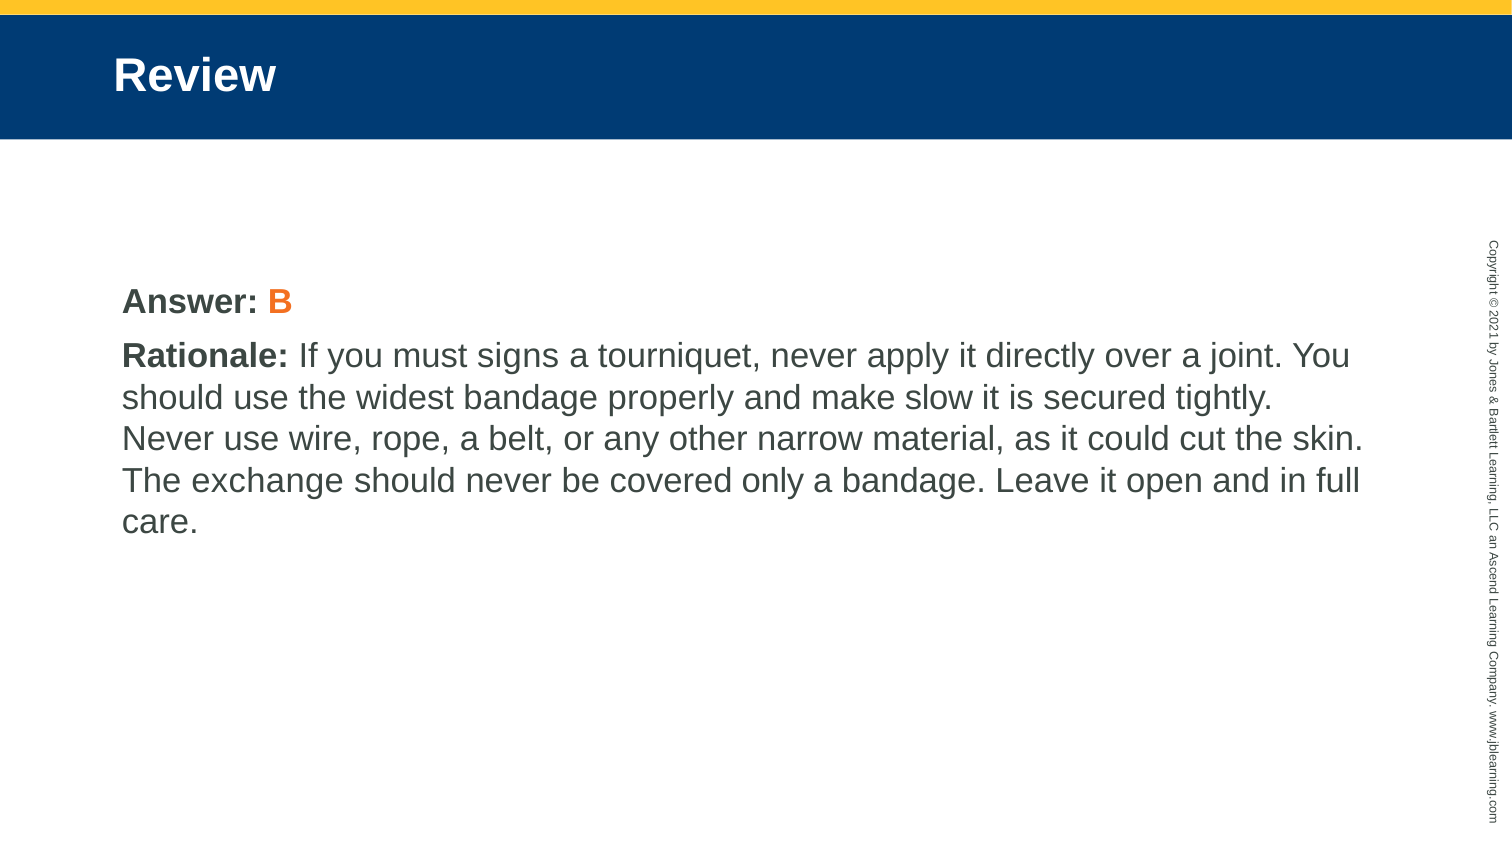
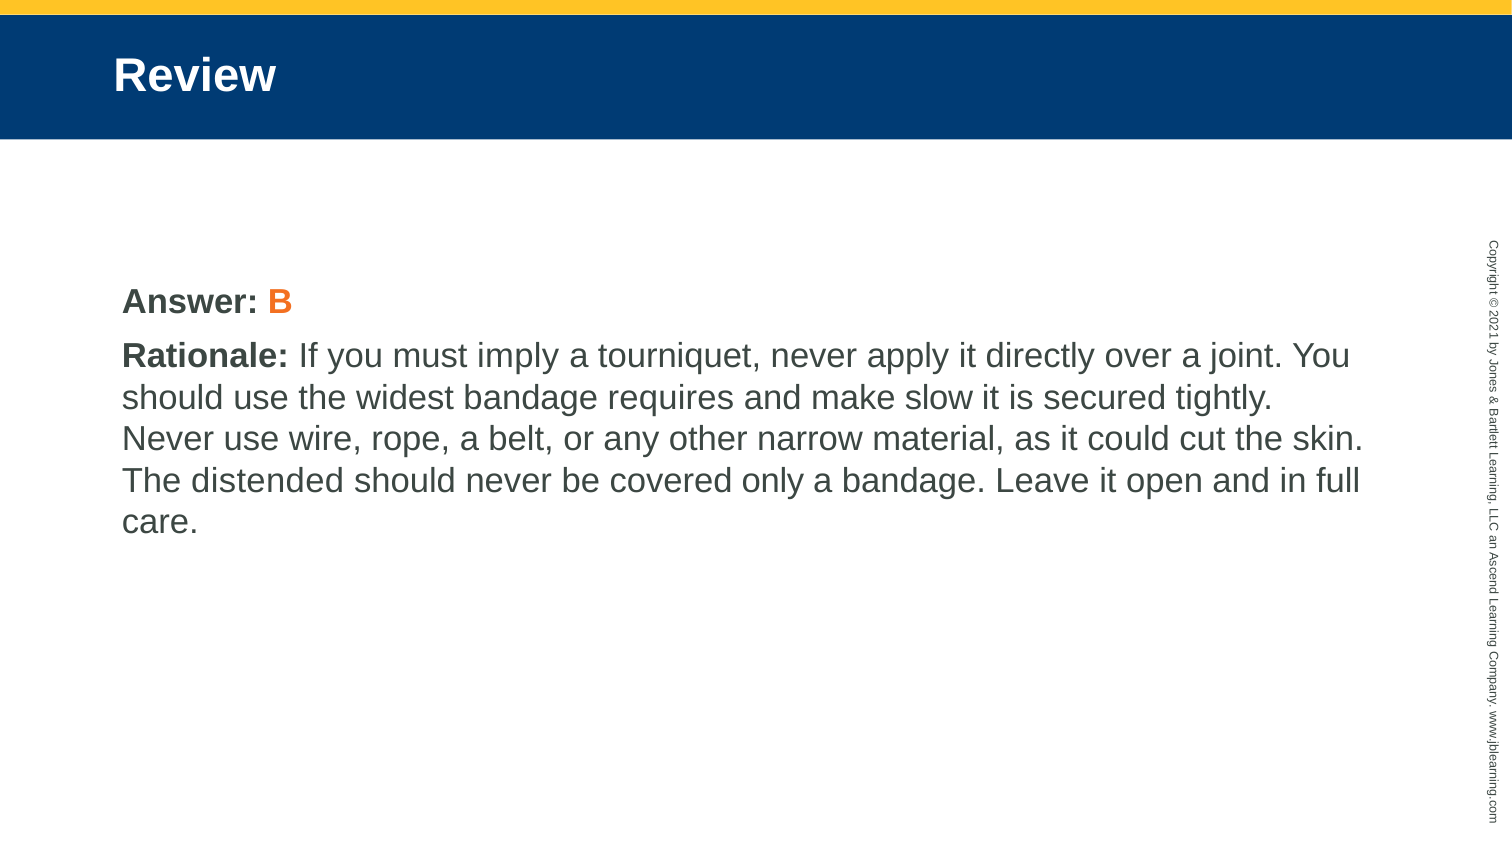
signs: signs -> imply
properly: properly -> requires
exchange: exchange -> distended
